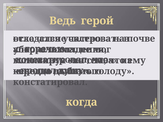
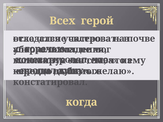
Ведь: Ведь -> Всех
голоду: голоду -> желаю
